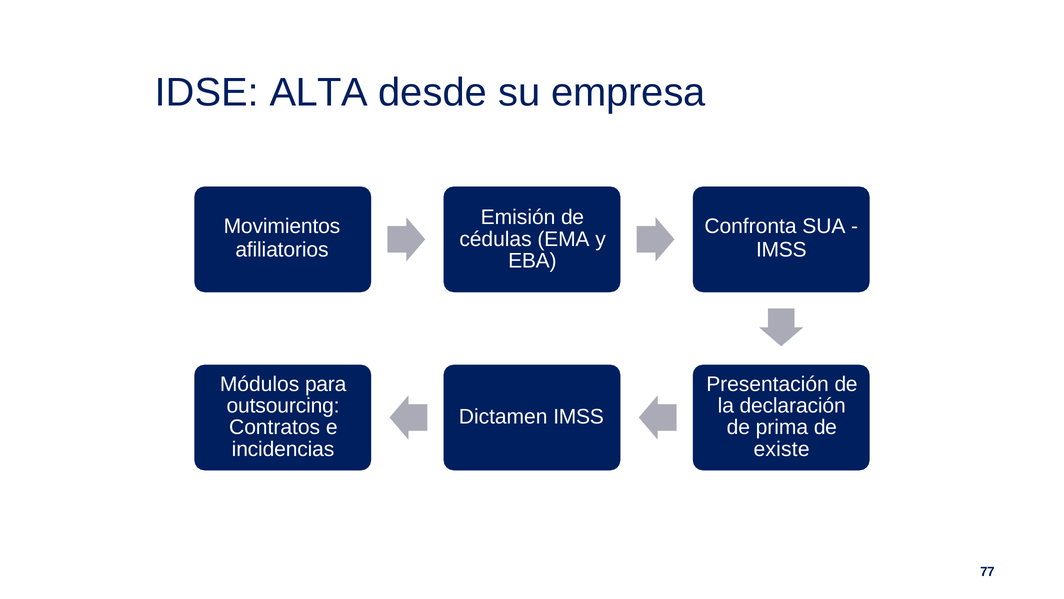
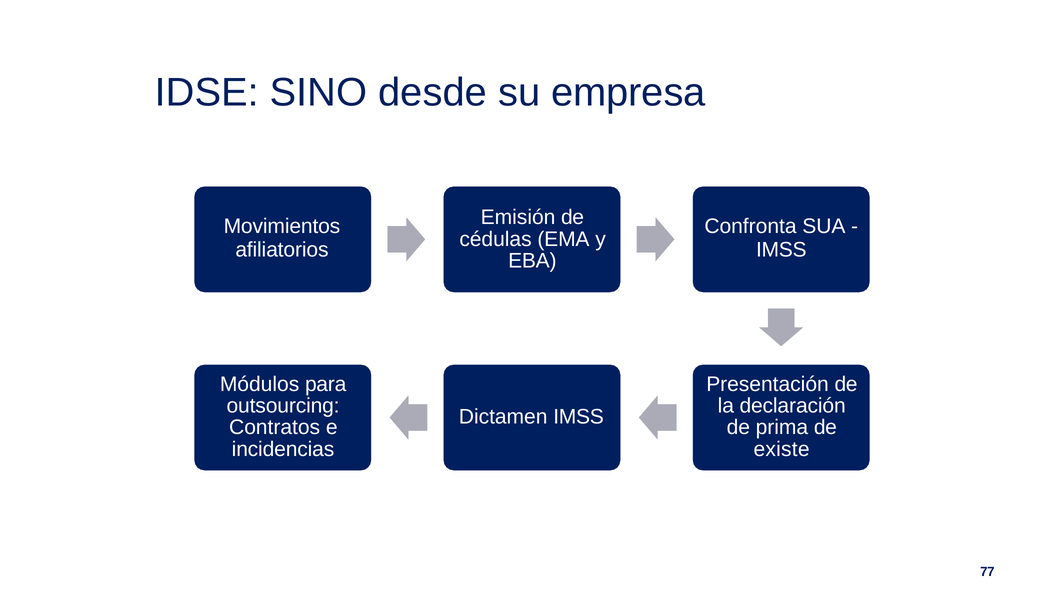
ALTA: ALTA -> SINO
